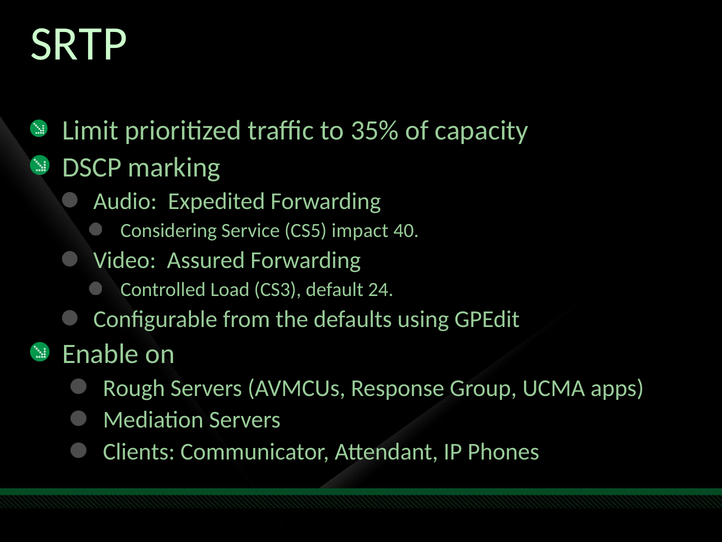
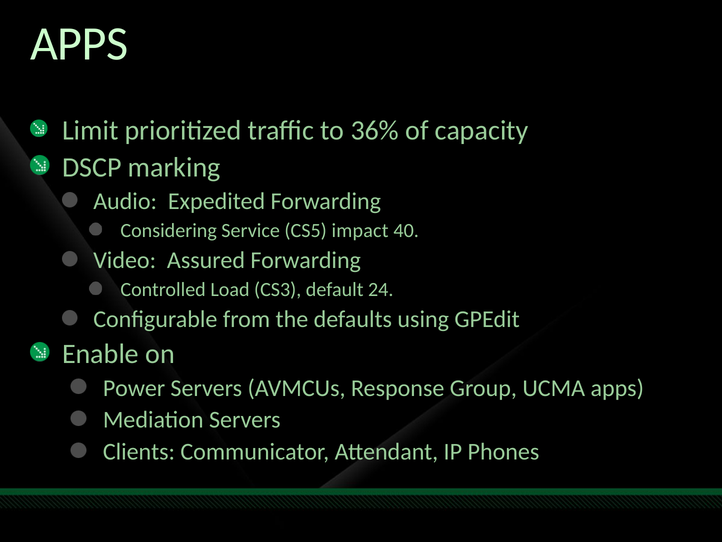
SRTP at (79, 44): SRTP -> APPS
35%: 35% -> 36%
Rough: Rough -> Power
